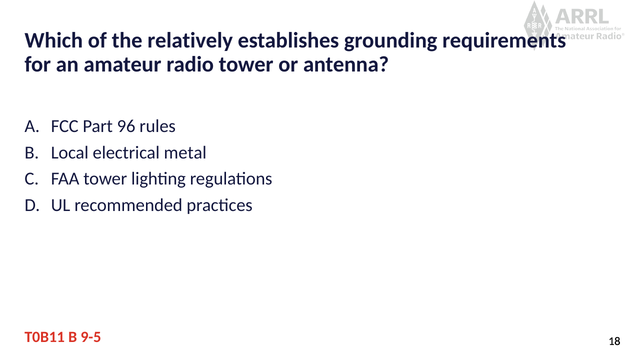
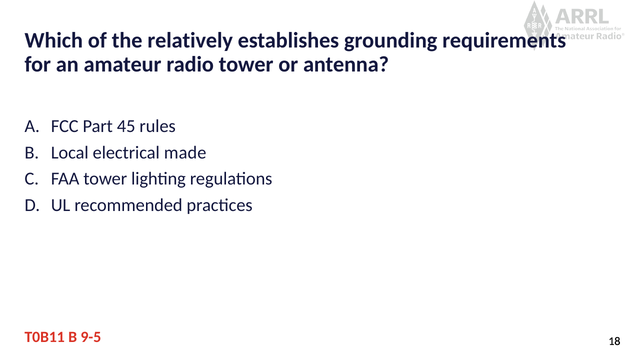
96: 96 -> 45
metal: metal -> made
